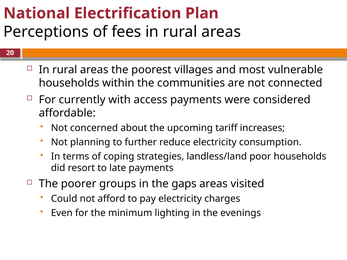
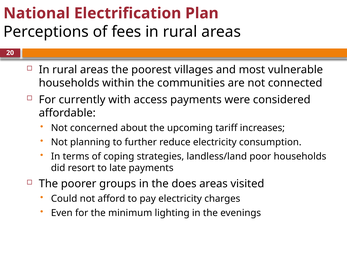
gaps: gaps -> does
